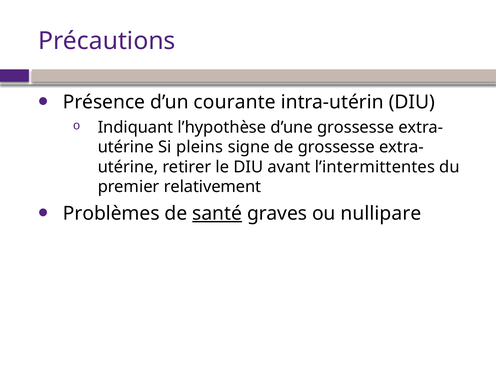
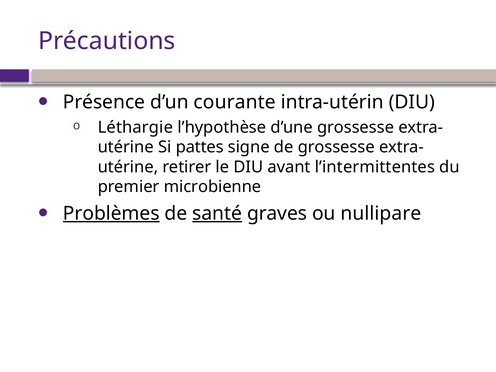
Indiquant: Indiquant -> Léthargie
pleins: pleins -> pattes
relativement: relativement -> microbienne
Problèmes underline: none -> present
